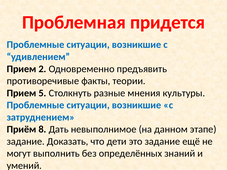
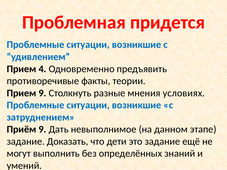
2: 2 -> 4
Прием 5: 5 -> 9
культуры: культуры -> условиях
Приём 8: 8 -> 9
